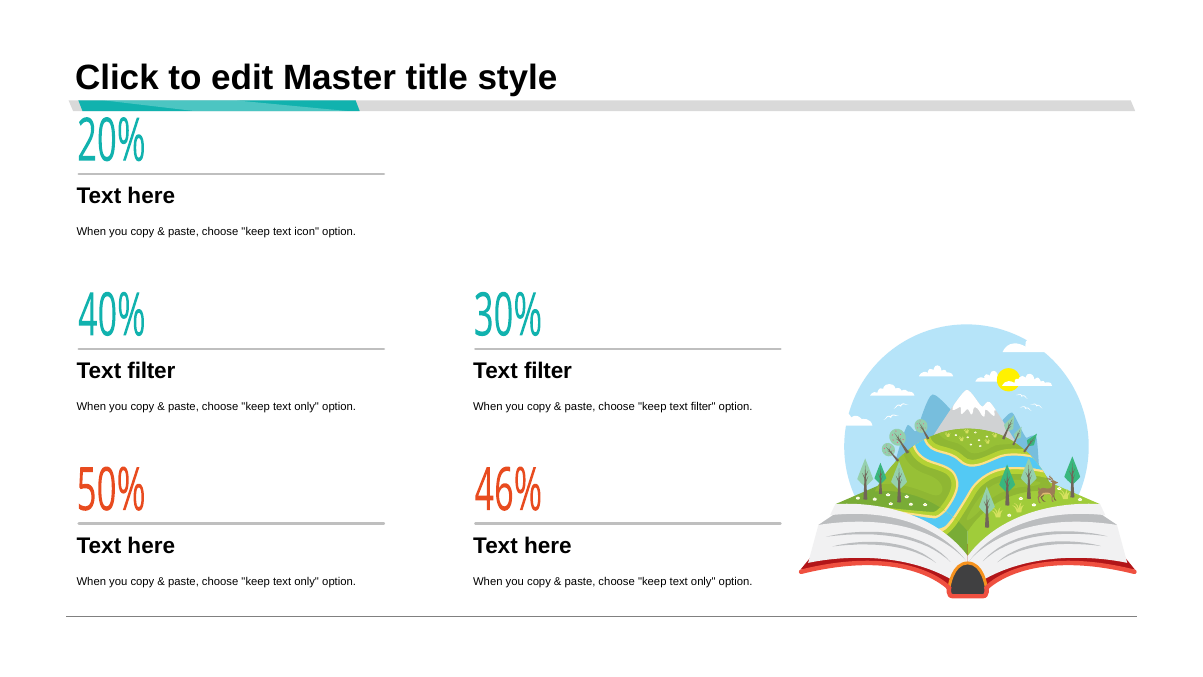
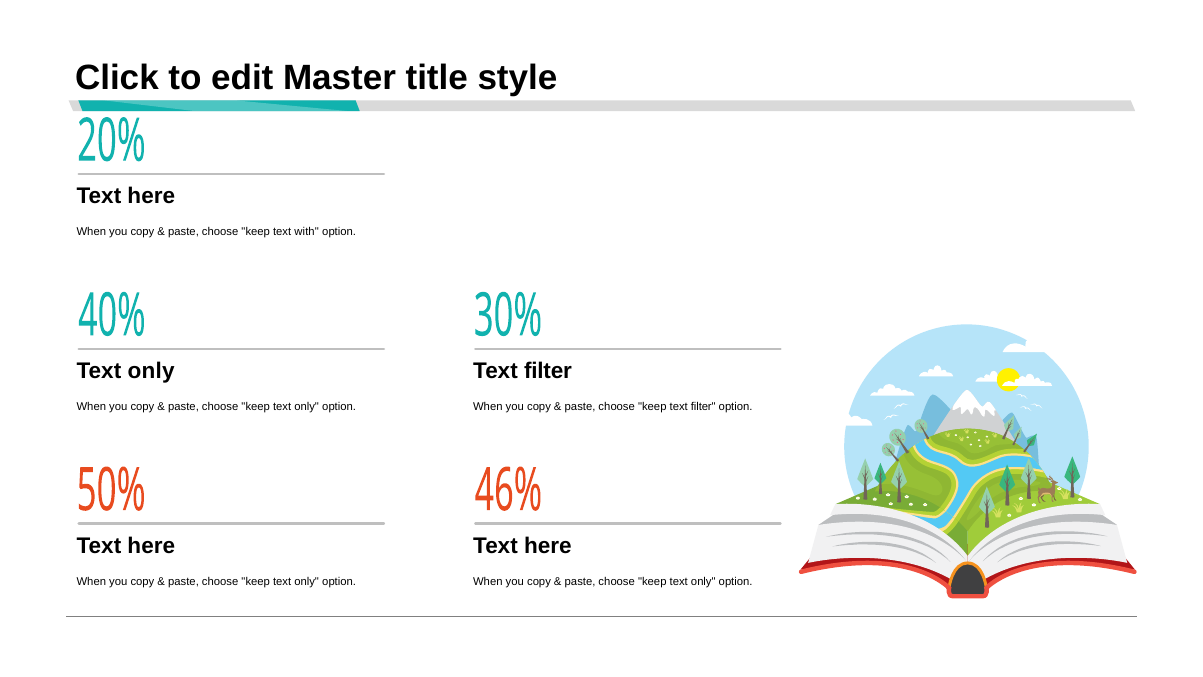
icon: icon -> with
filter at (151, 371): filter -> only
